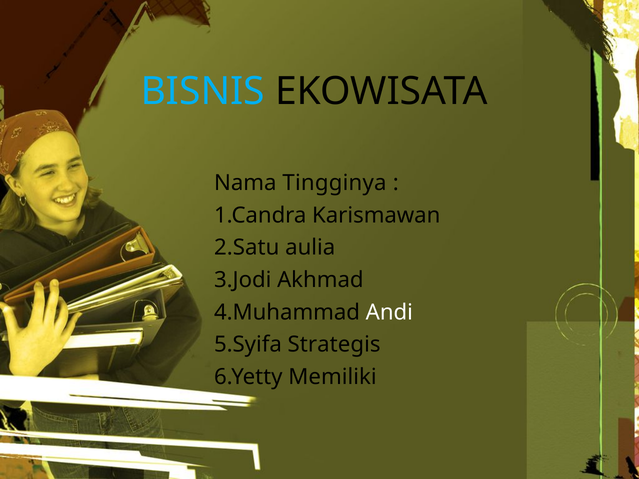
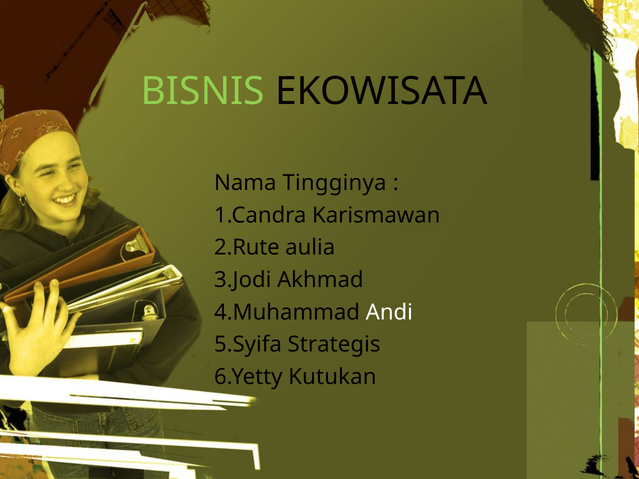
BISNIS colour: light blue -> light green
2.Satu: 2.Satu -> 2.Rute
Memiliki: Memiliki -> Kutukan
